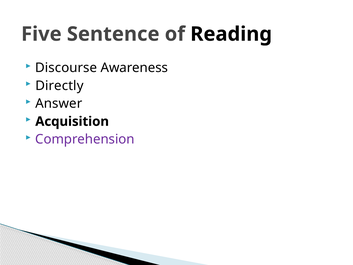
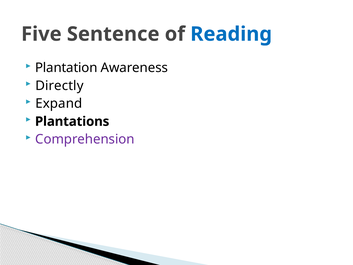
Reading colour: black -> blue
Discourse: Discourse -> Plantation
Answer: Answer -> Expand
Acquisition: Acquisition -> Plantations
